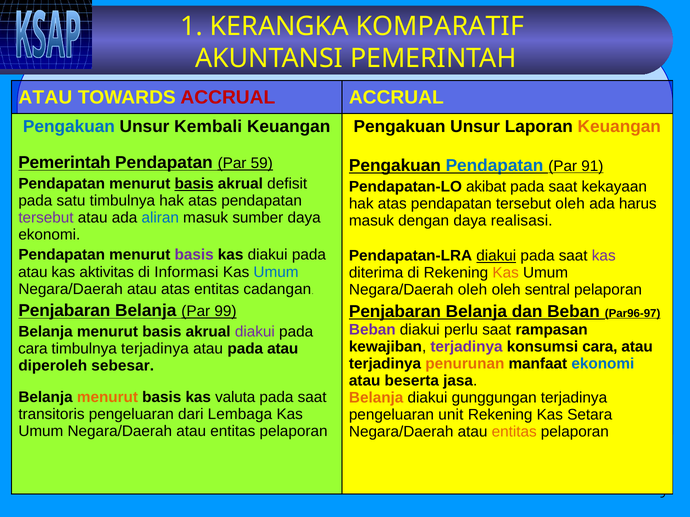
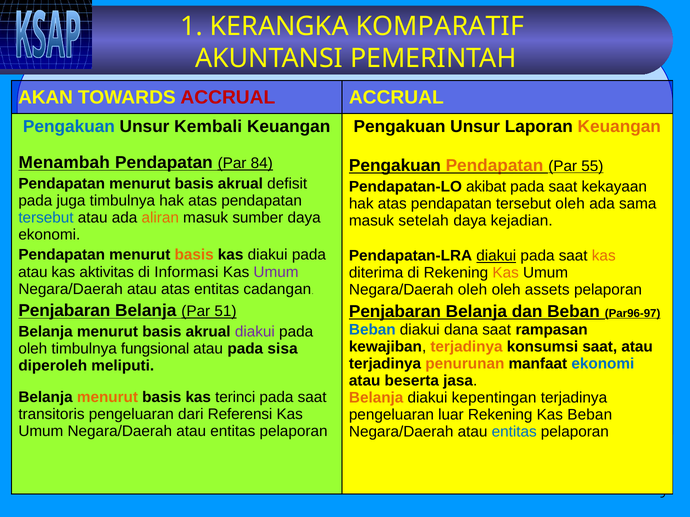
ATAU at (45, 97): ATAU -> AKAN
Pemerintah at (64, 163): Pemerintah -> Menambah
59: 59 -> 84
Pendapatan at (494, 166) colour: blue -> orange
91: 91 -> 55
basis at (194, 184) underline: present -> none
satu: satu -> juga
harus: harus -> sama
tersebut at (46, 218) colour: purple -> blue
aliran colour: blue -> orange
dengan: dengan -> setelah
realisasi: realisasi -> kejadian
basis at (194, 255) colour: purple -> orange
kas at (604, 256) colour: purple -> orange
Umum at (276, 272) colour: blue -> purple
sentral: sentral -> assets
99: 99 -> 51
Beban at (372, 330) colour: purple -> blue
perlu: perlu -> dana
terjadinya at (466, 347) colour: purple -> orange
konsumsi cara: cara -> saat
cara at (33, 349): cara -> oleh
timbulnya terjadinya: terjadinya -> fungsional
atau pada atau: atau -> sisa
sebesar: sebesar -> meliputi
valuta: valuta -> terinci
gunggungan: gunggungan -> kepentingan
Lembaga: Lembaga -> Referensi
unit: unit -> luar
Kas Setara: Setara -> Beban
entitas at (514, 432) colour: orange -> blue
